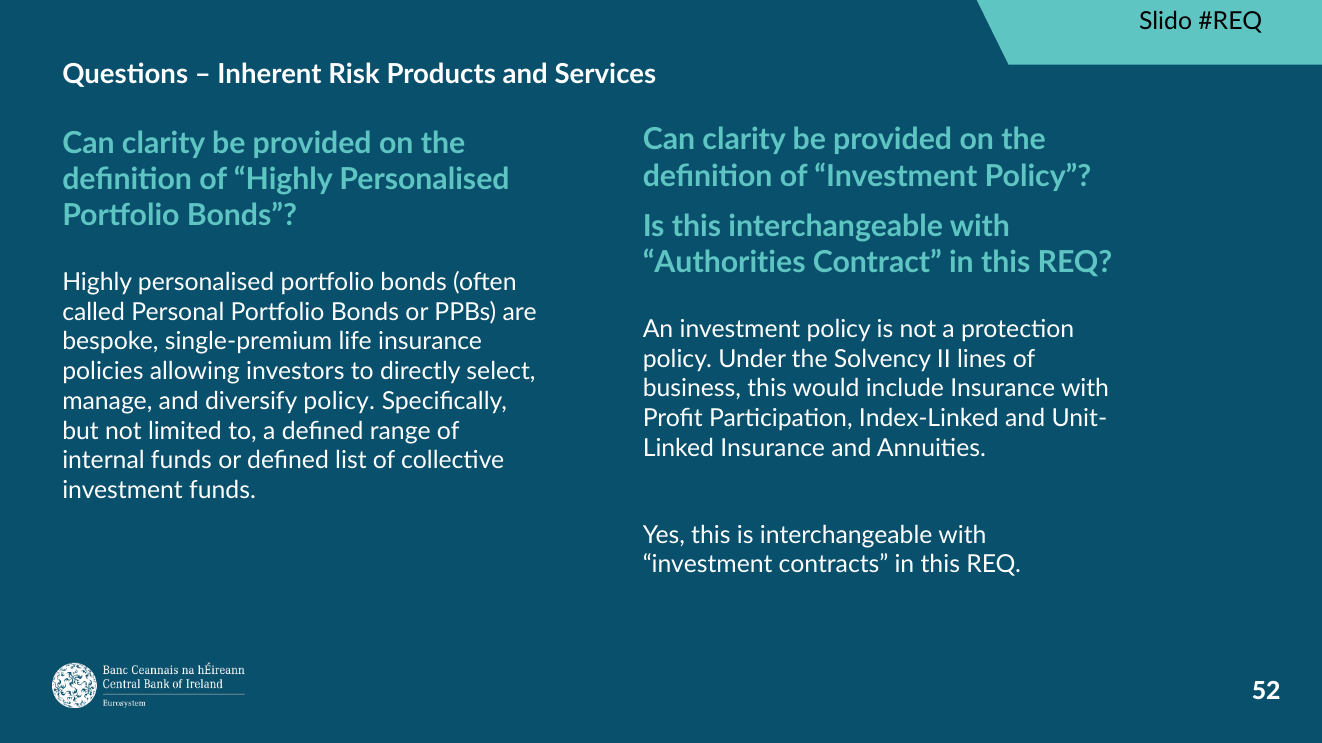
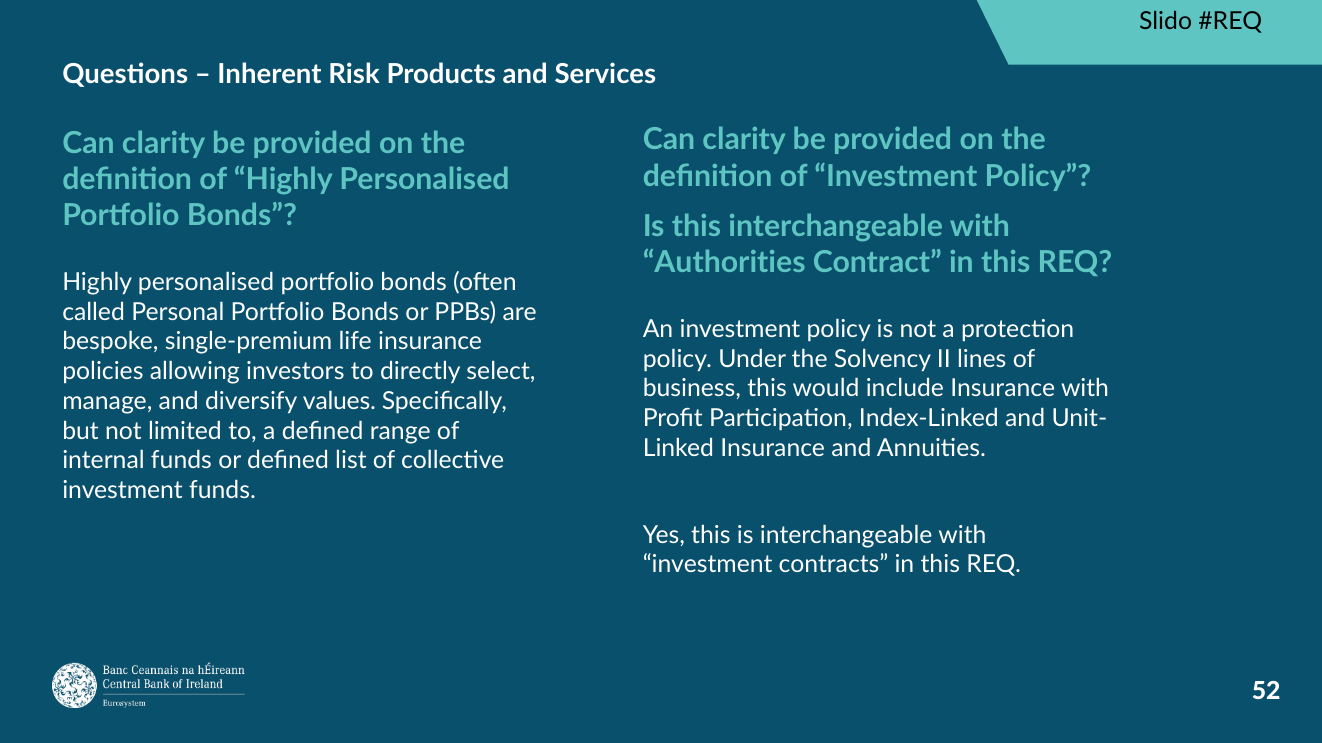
diversify policy: policy -> values
